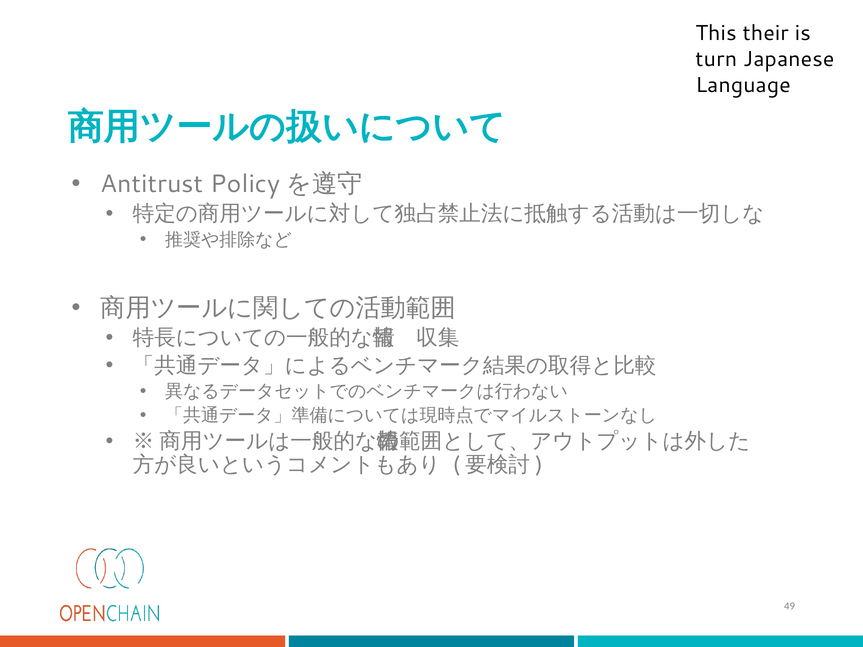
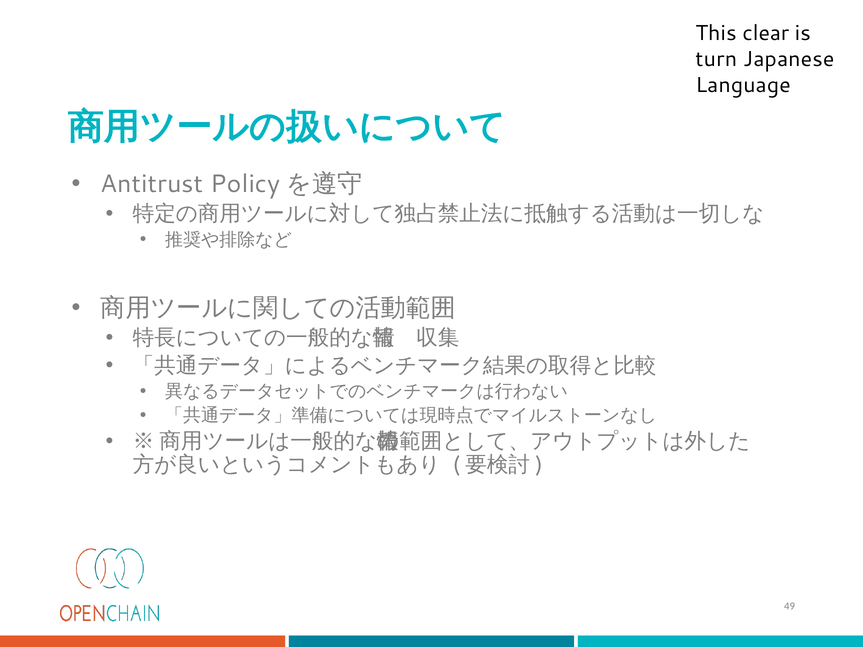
their: their -> clear
